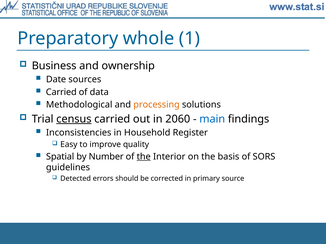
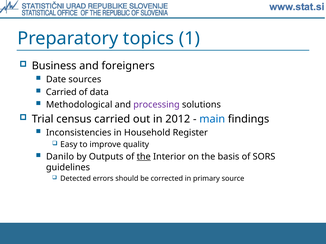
whole: whole -> topics
ownership: ownership -> foreigners
processing colour: orange -> purple
census underline: present -> none
2060: 2060 -> 2012
Spatial: Spatial -> Danilo
Number: Number -> Outputs
